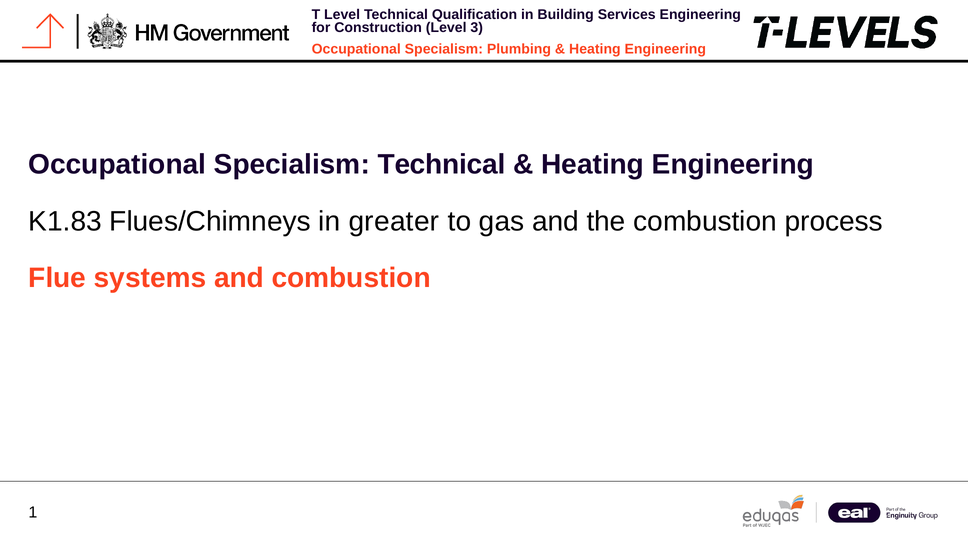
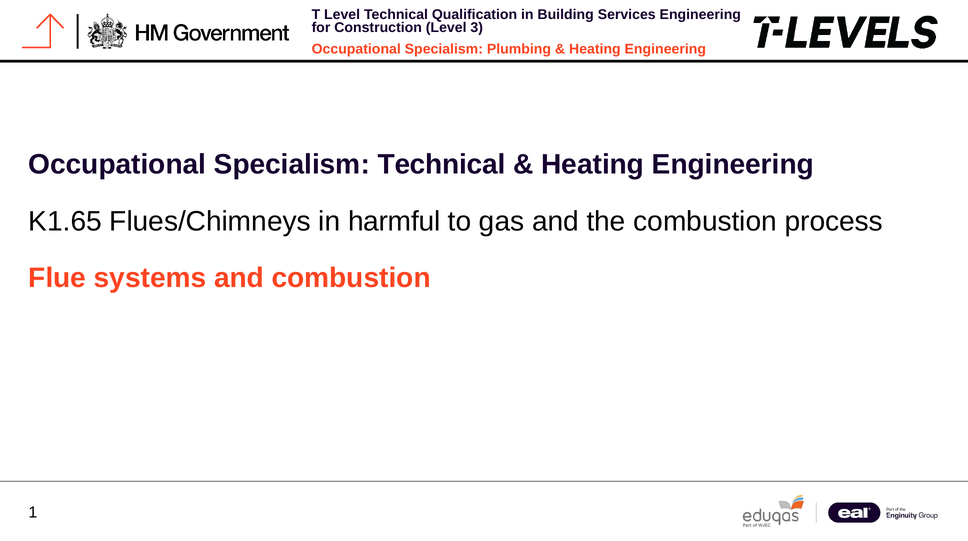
K1.83: K1.83 -> K1.65
greater: greater -> harmful
